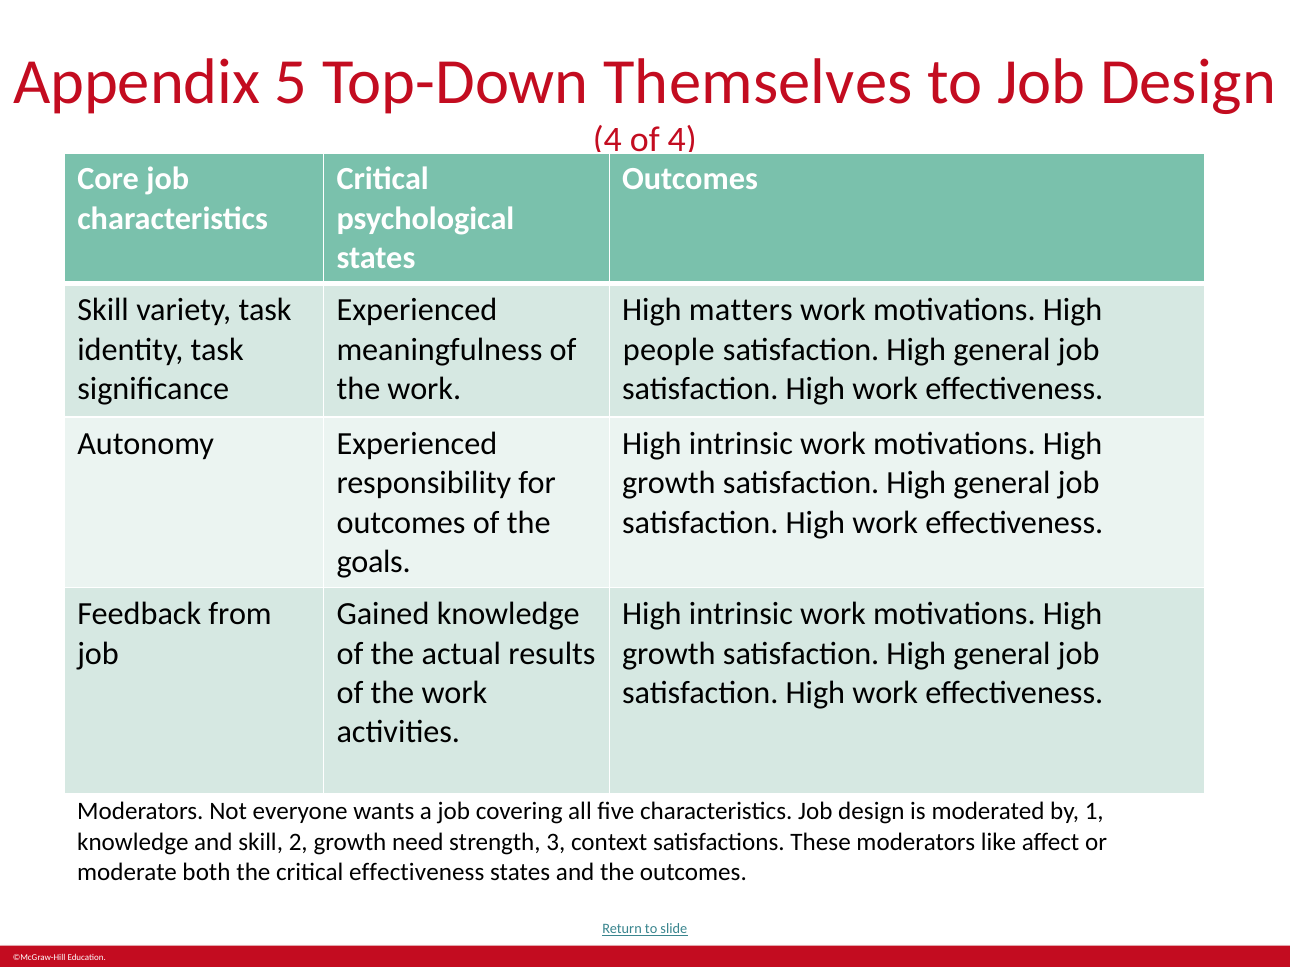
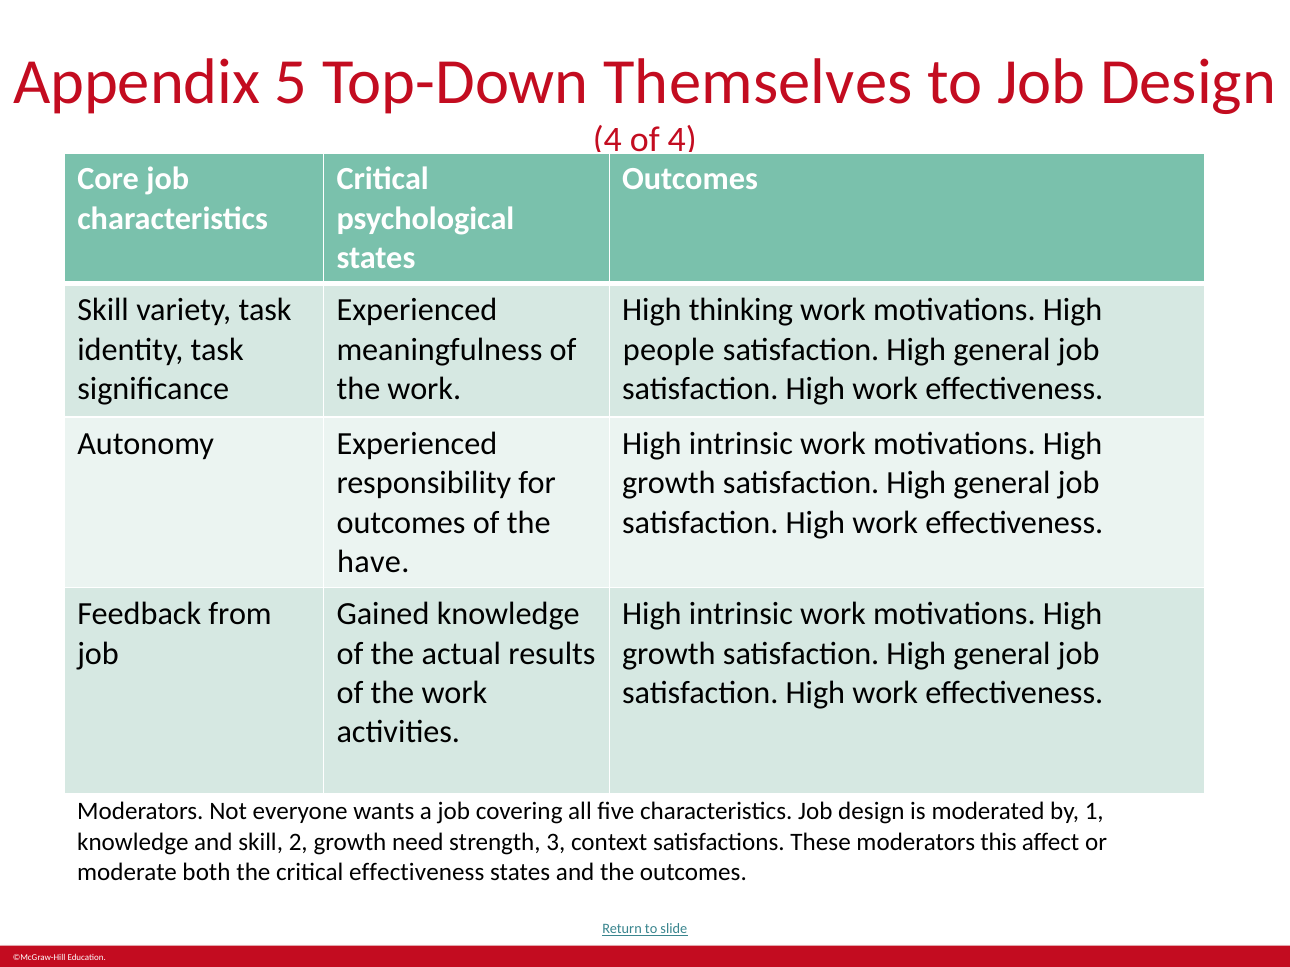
matters: matters -> thinking
goals: goals -> have
like: like -> this
